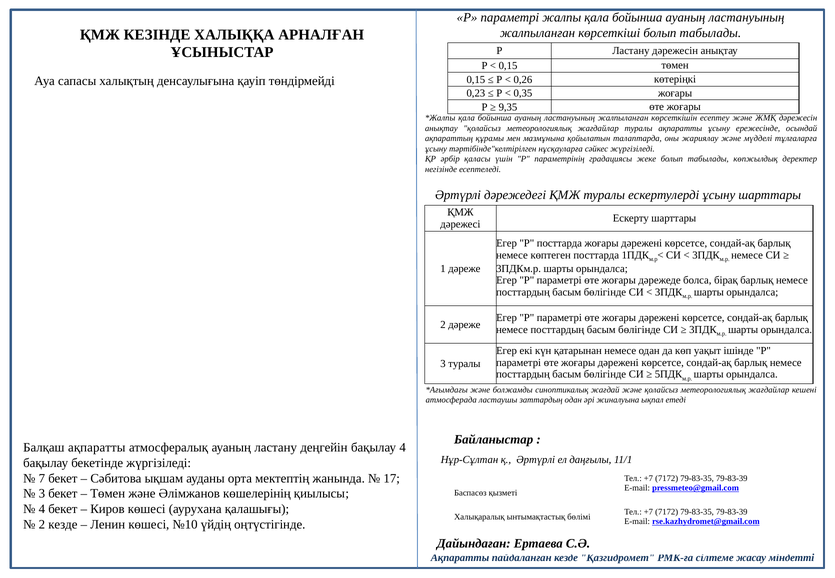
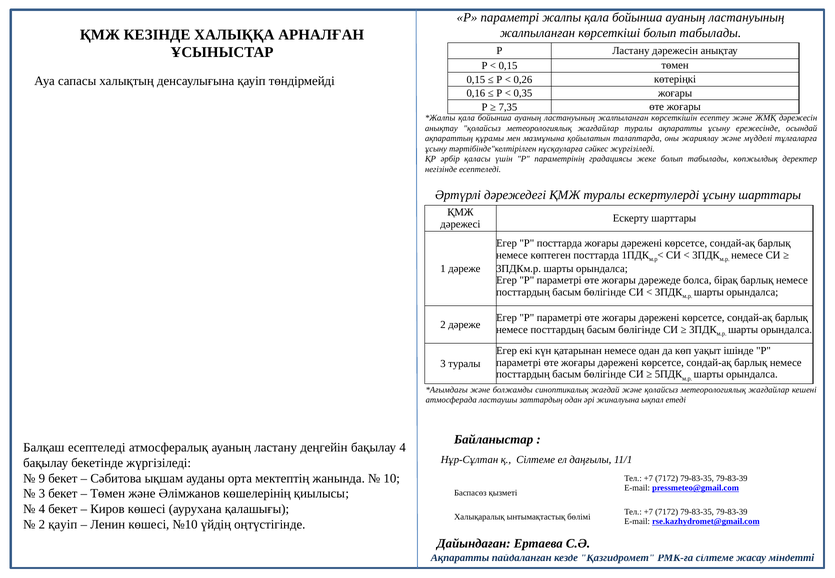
0,23: 0,23 -> 0,16
9,35: 9,35 -> 7,35
Балқаш ақпаратты: ақпаратты -> есептеледі
қ Әртүрлі: Әртүрлі -> Сілтеме
7: 7 -> 9
17: 17 -> 10
2 кезде: кезде -> қауіп
